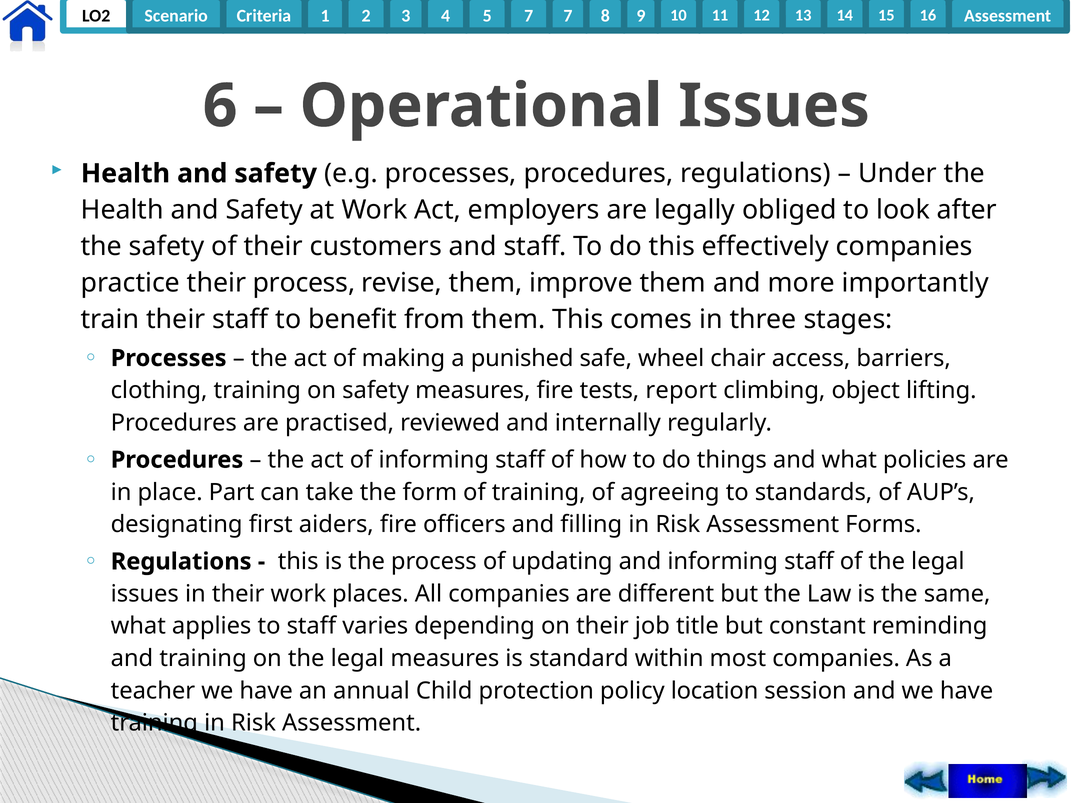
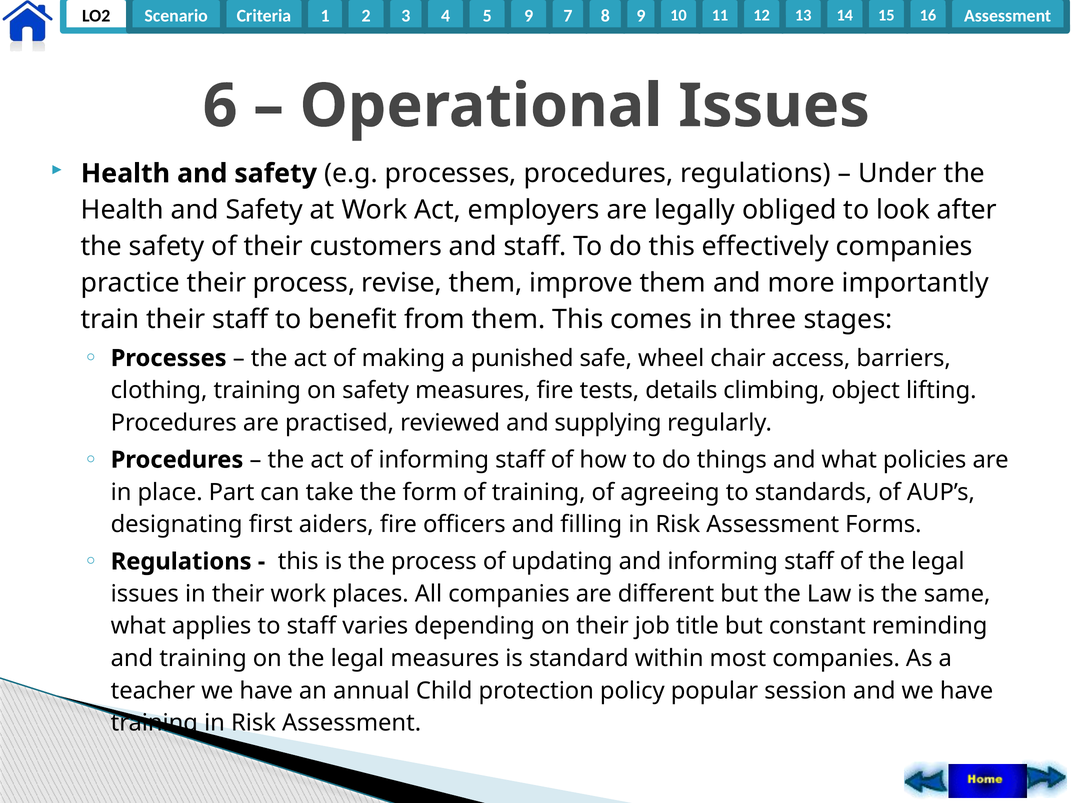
7 at (529, 16): 7 -> 9
report: report -> details
internally: internally -> supplying
location: location -> popular
